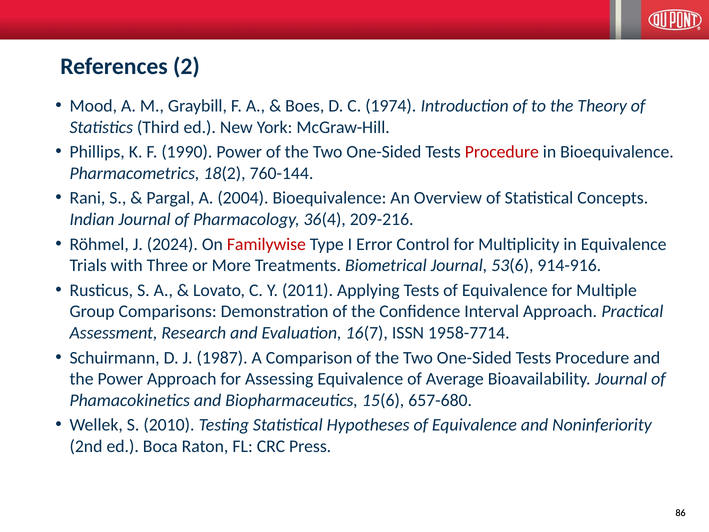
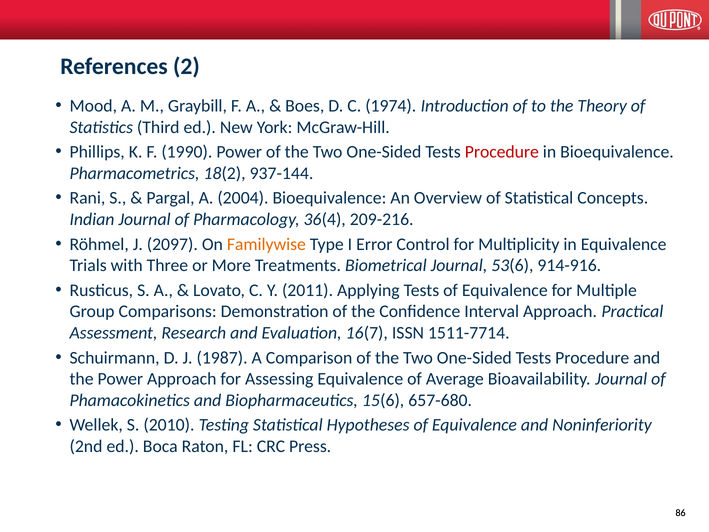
760-144: 760-144 -> 937-144
2024: 2024 -> 2097
Familywise colour: red -> orange
1958-7714: 1958-7714 -> 1511-7714
